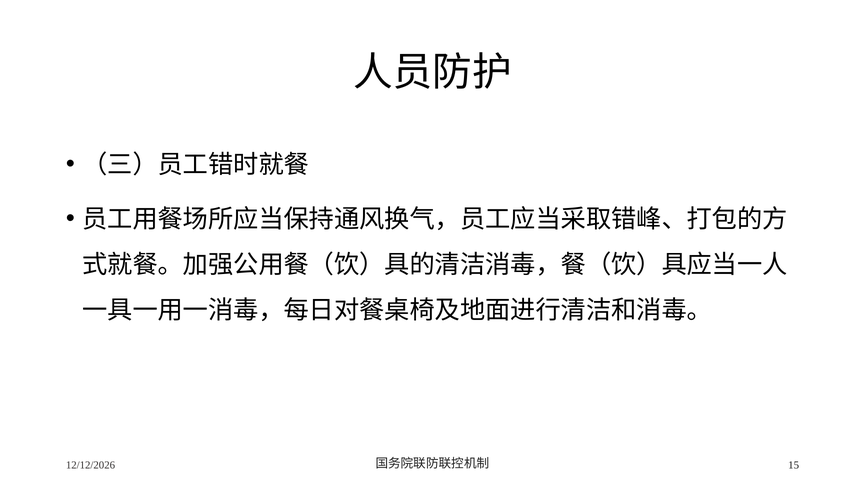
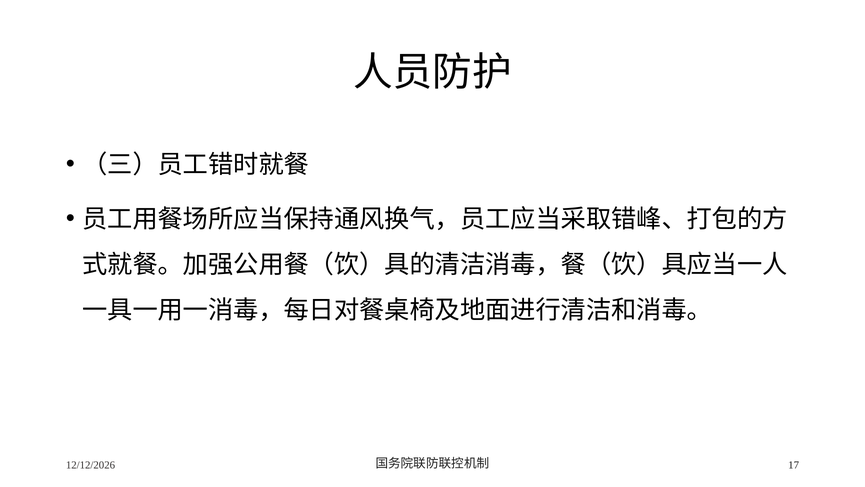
15: 15 -> 17
